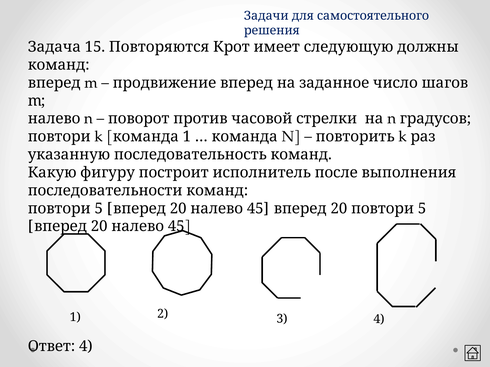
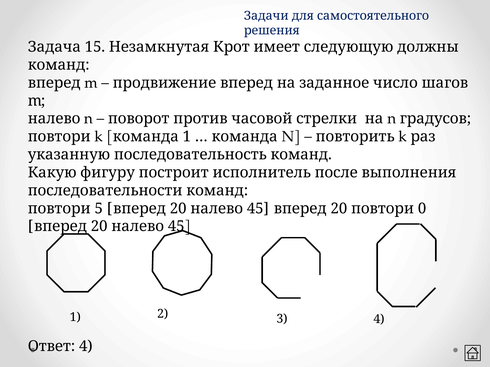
Повторяются: Повторяются -> Незамкнутая
20 повтори 5: 5 -> 0
